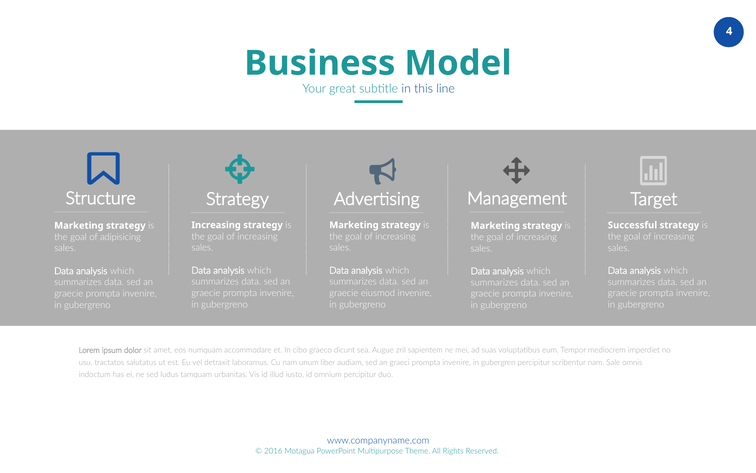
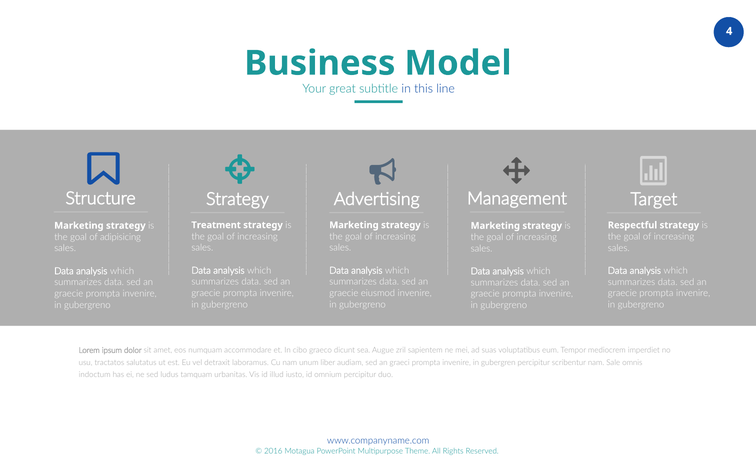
Increasing at (216, 225): Increasing -> Treatment
Successful: Successful -> Respectful
